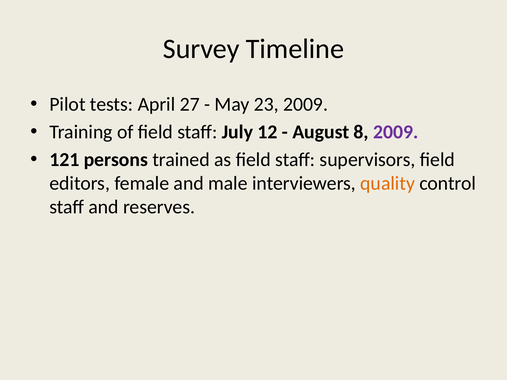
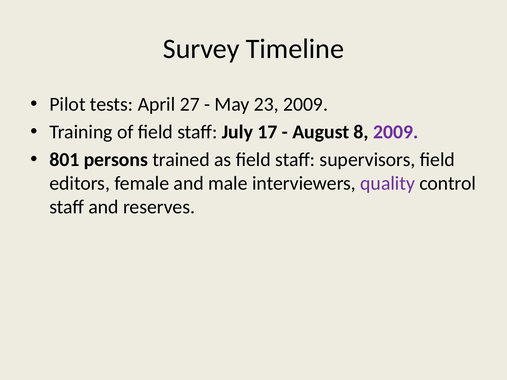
12: 12 -> 17
121: 121 -> 801
quality colour: orange -> purple
